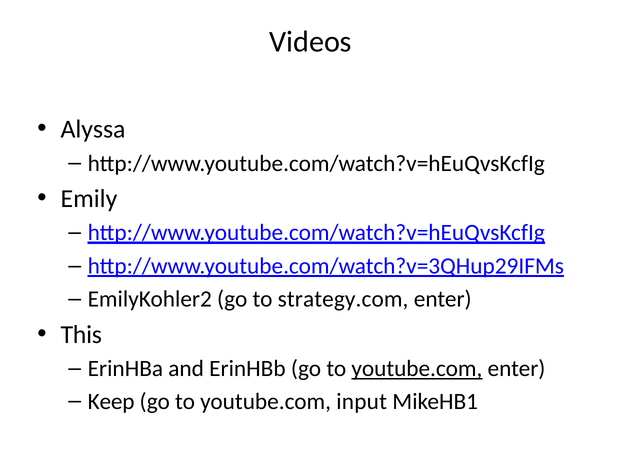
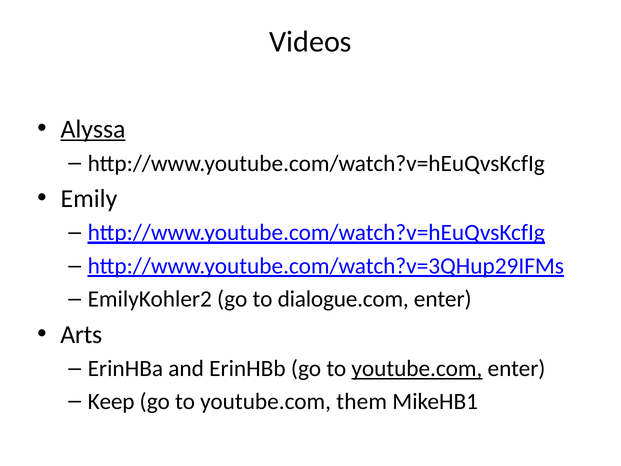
Alyssa underline: none -> present
strategy.com: strategy.com -> dialogue.com
This: This -> Arts
input: input -> them
